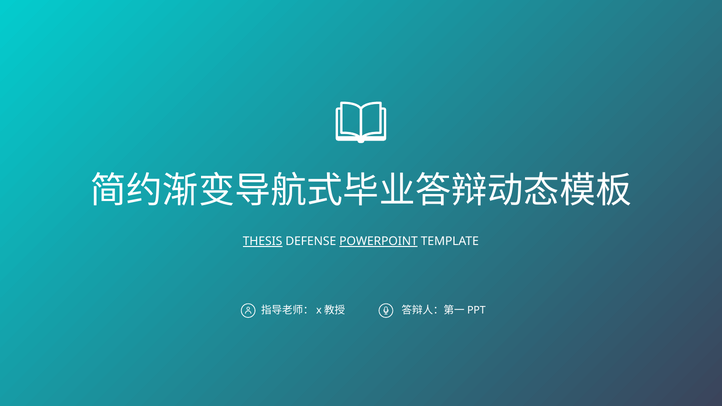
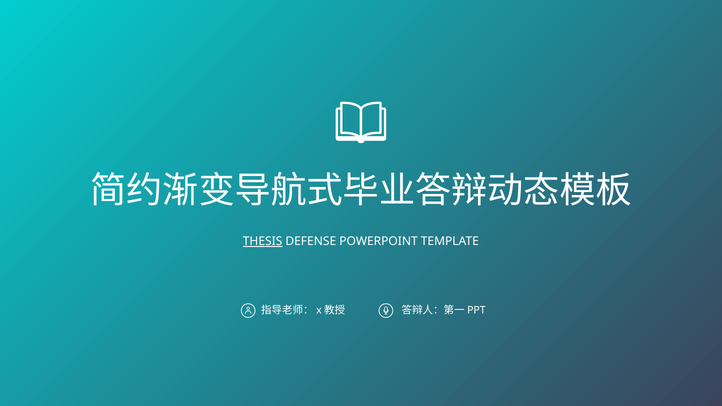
POWERPOINT underline: present -> none
